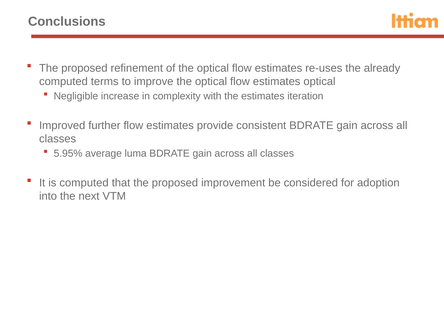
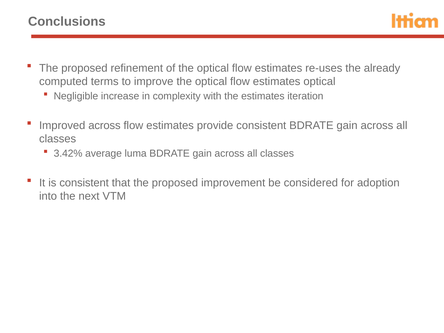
Improved further: further -> across
5.95%: 5.95% -> 3.42%
is computed: computed -> consistent
